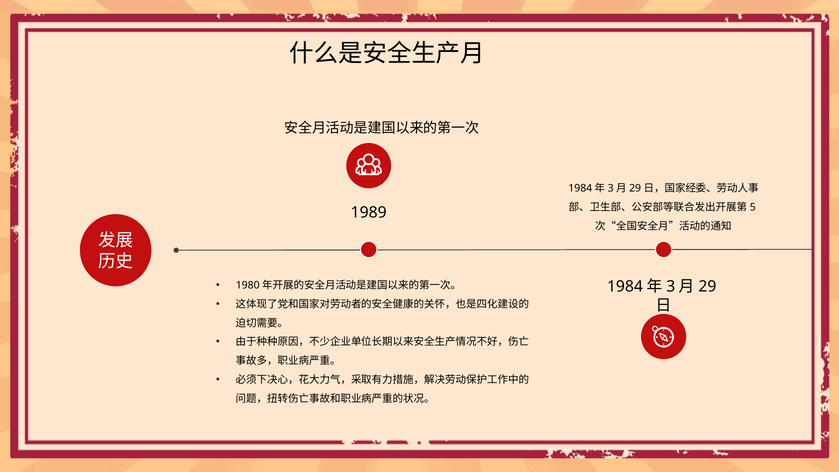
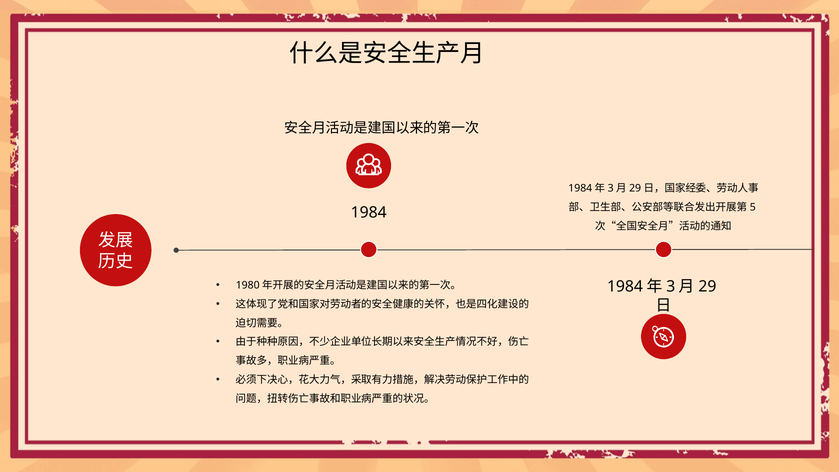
1989: 1989 -> 1984
